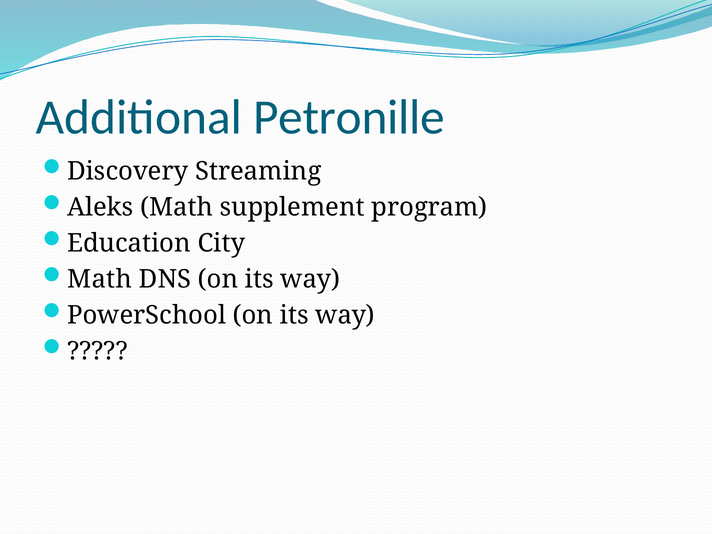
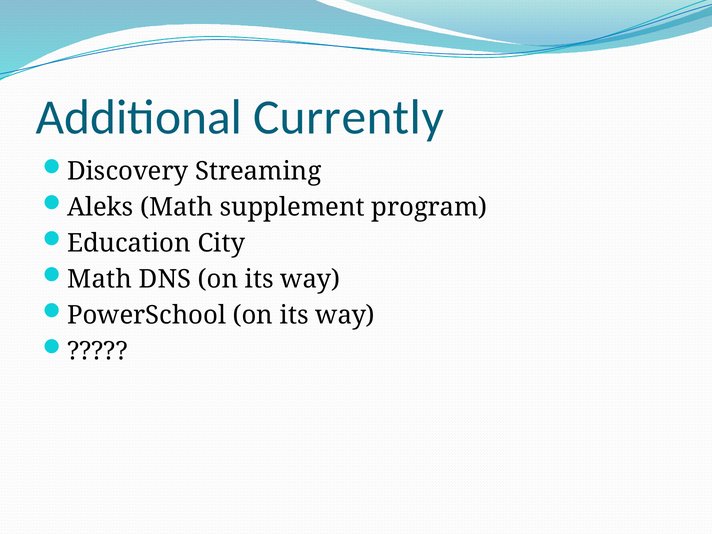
Petronille: Petronille -> Currently
